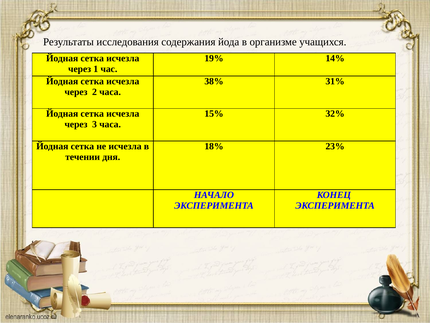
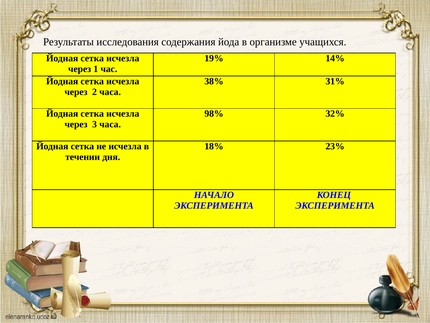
15%: 15% -> 98%
